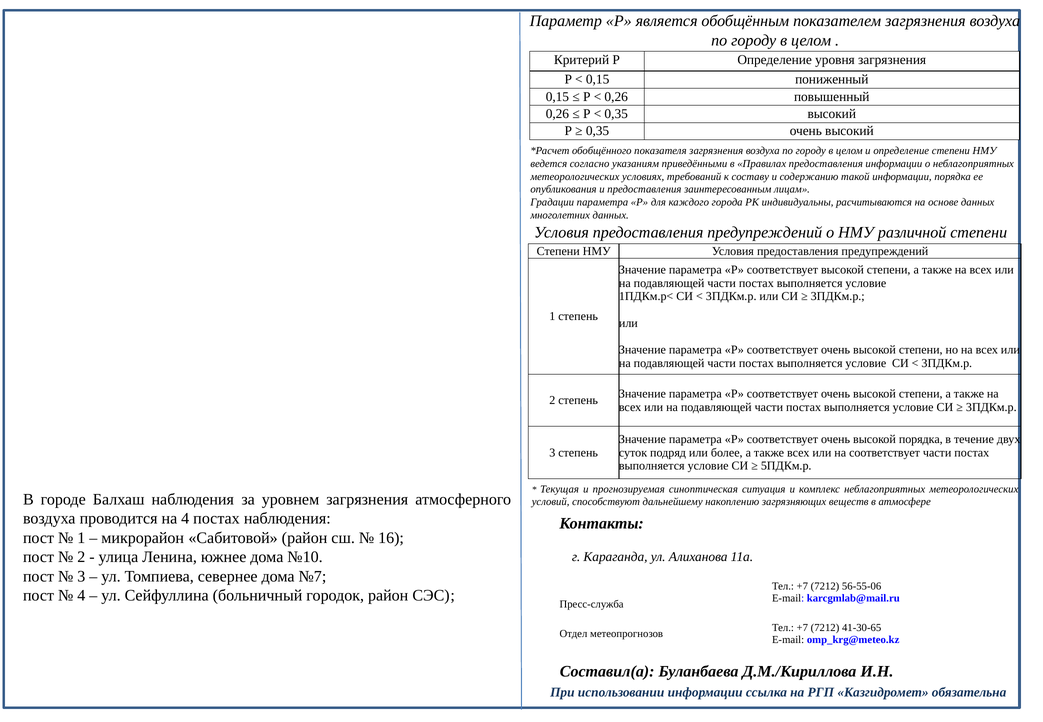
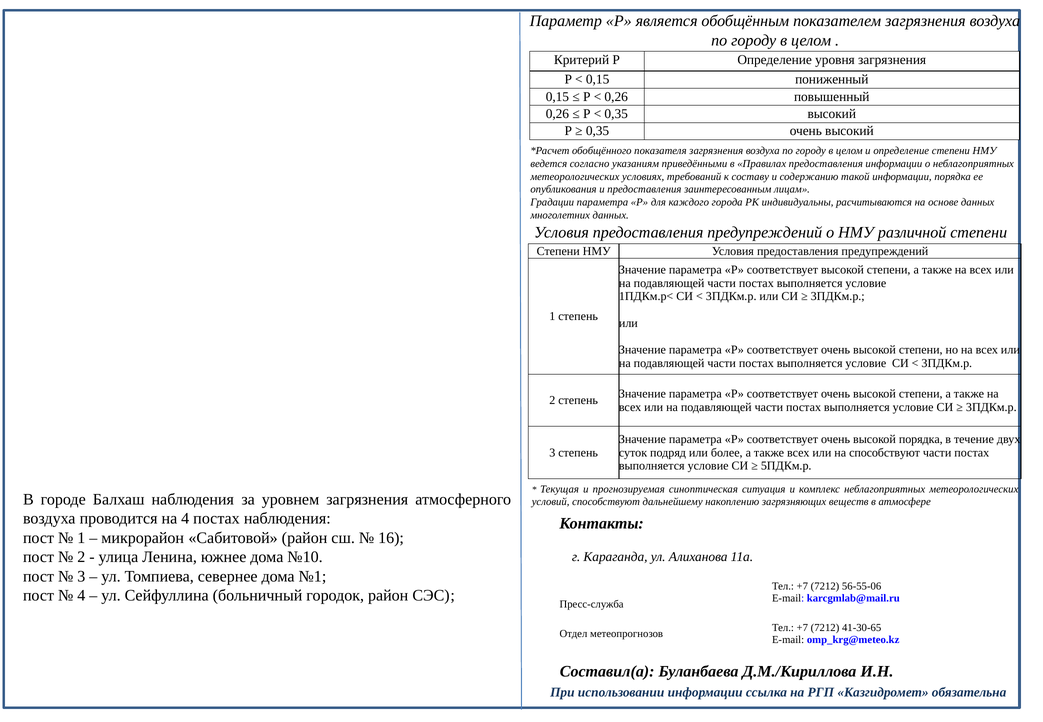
на соответствует: соответствует -> способствуют
№7: №7 -> №1
